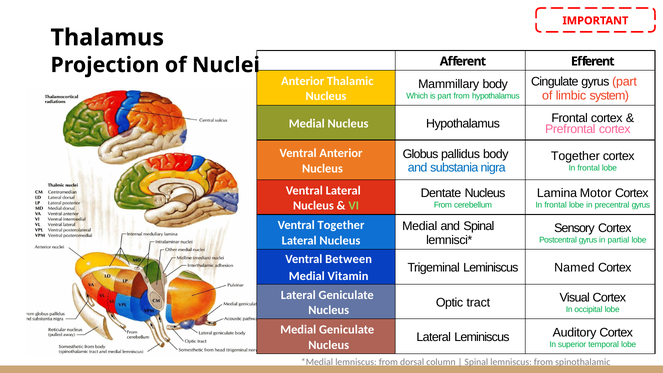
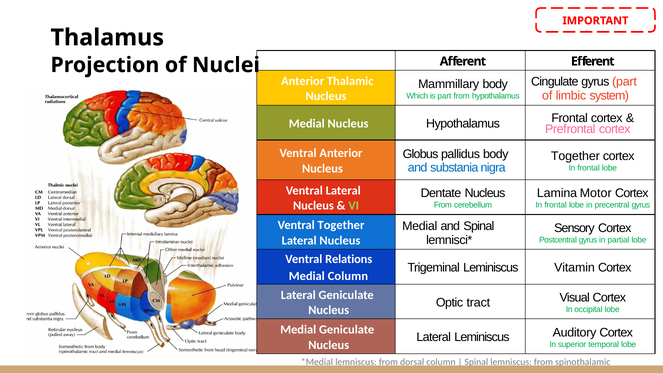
Between: Between -> Relations
Named: Named -> Vitamin
Medial Vitamin: Vitamin -> Column
